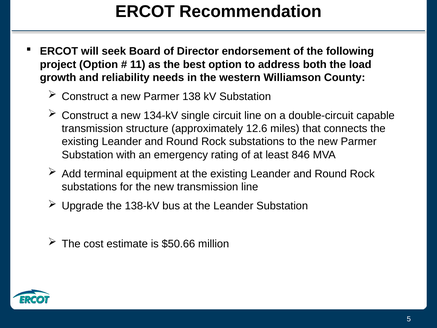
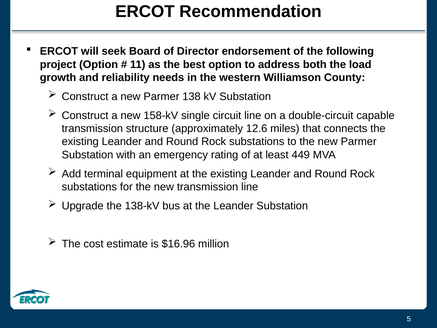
134-kV: 134-kV -> 158-kV
846: 846 -> 449
$50.66: $50.66 -> $16.96
